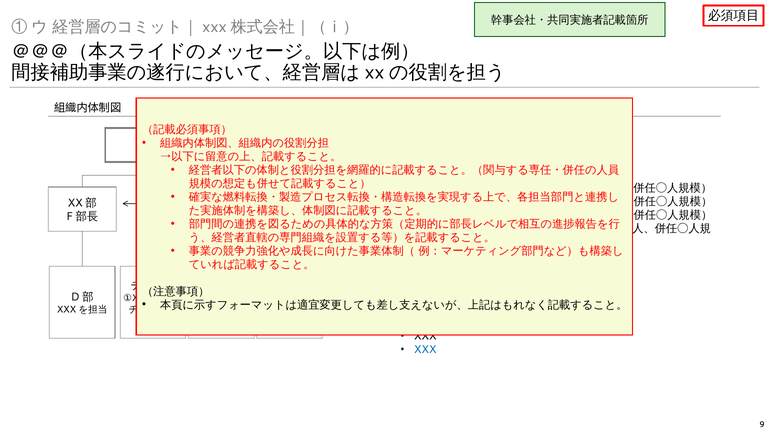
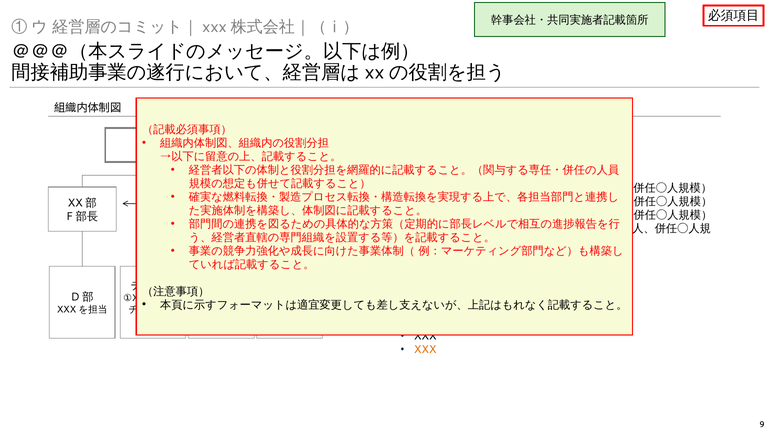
XXX at (425, 349) colour: blue -> orange
